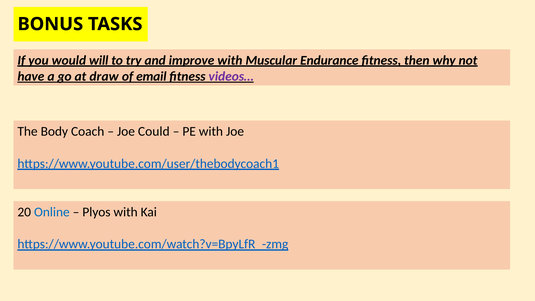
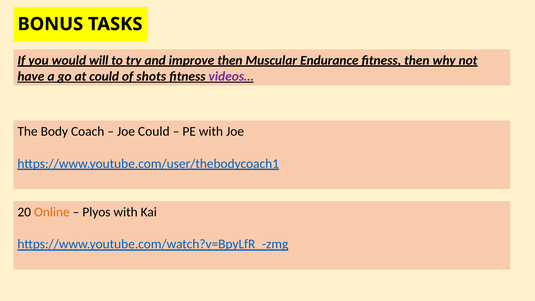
improve with: with -> then
at draw: draw -> could
email: email -> shots
Online colour: blue -> orange
